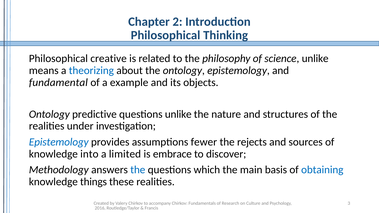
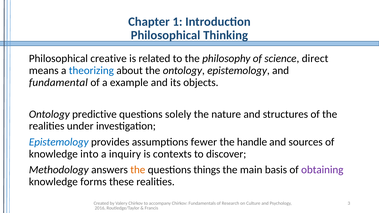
2: 2 -> 1
science unlike: unlike -> direct
questions unlike: unlike -> solely
rejects: rejects -> handle
limited: limited -> inquiry
embrace: embrace -> contexts
the at (138, 170) colour: blue -> orange
which: which -> things
obtaining colour: blue -> purple
things: things -> forms
